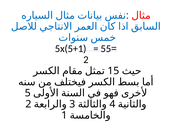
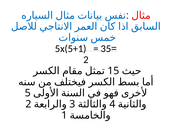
55: 55 -> 35
